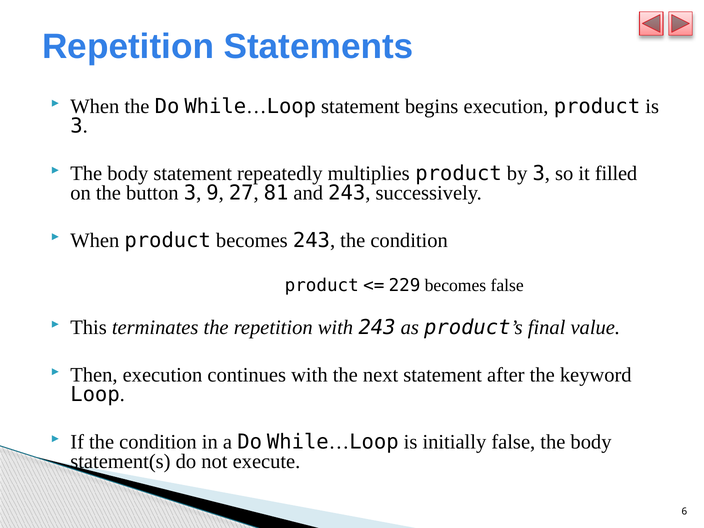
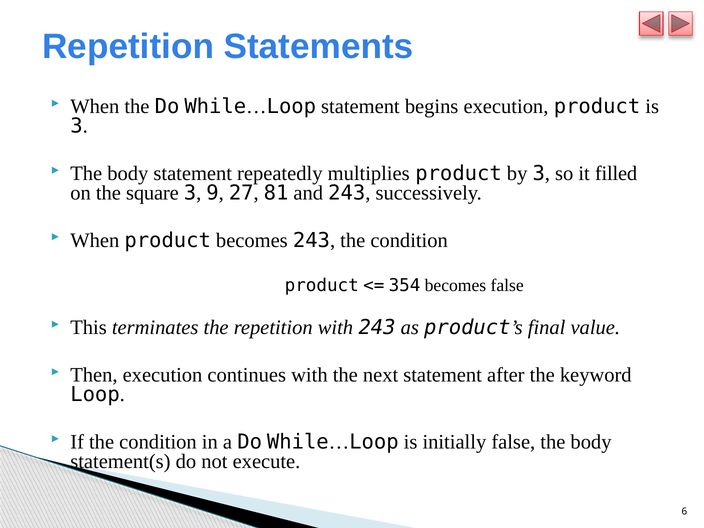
button: button -> square
229: 229 -> 354
